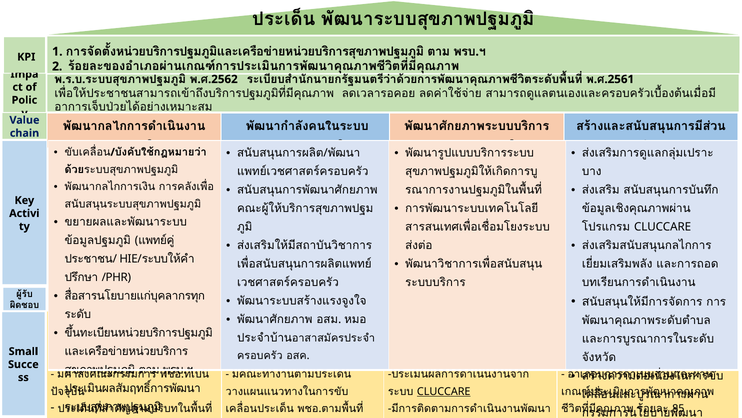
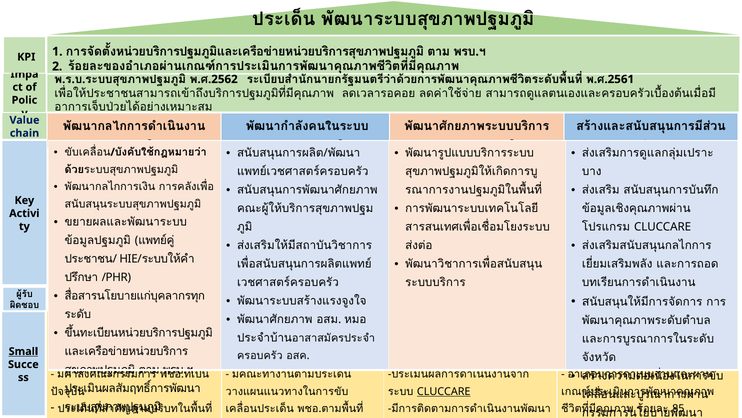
Small underline: none -> present
